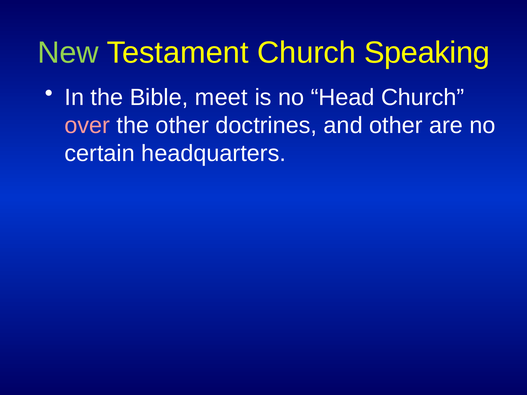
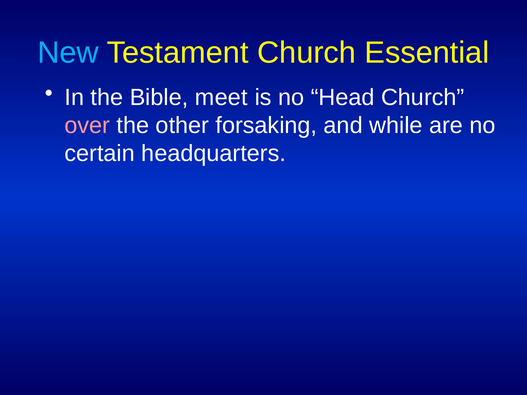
New colour: light green -> light blue
Speaking: Speaking -> Essential
doctrines: doctrines -> forsaking
and other: other -> while
